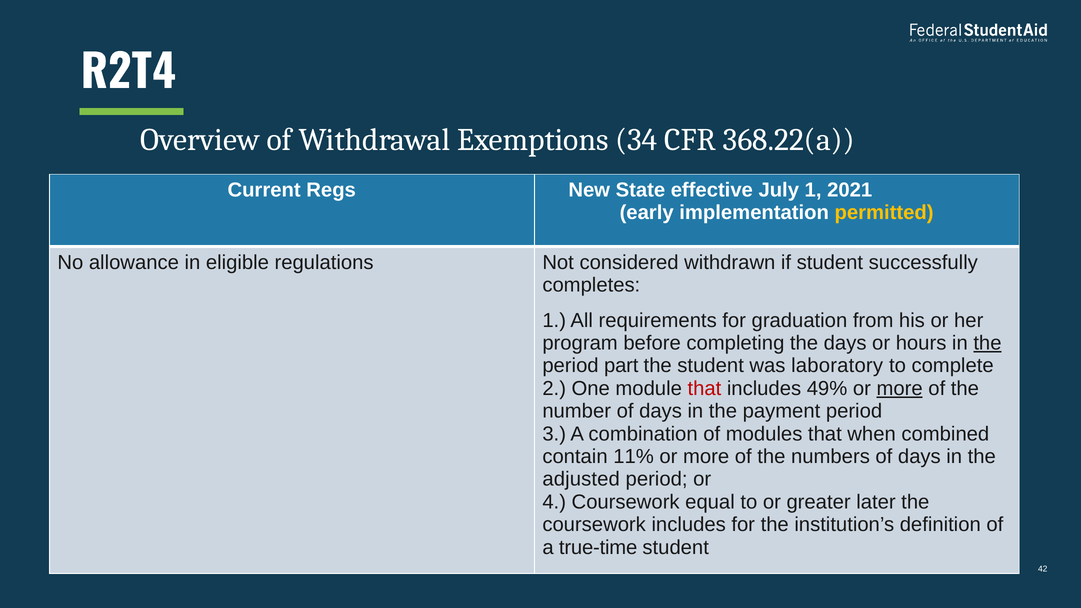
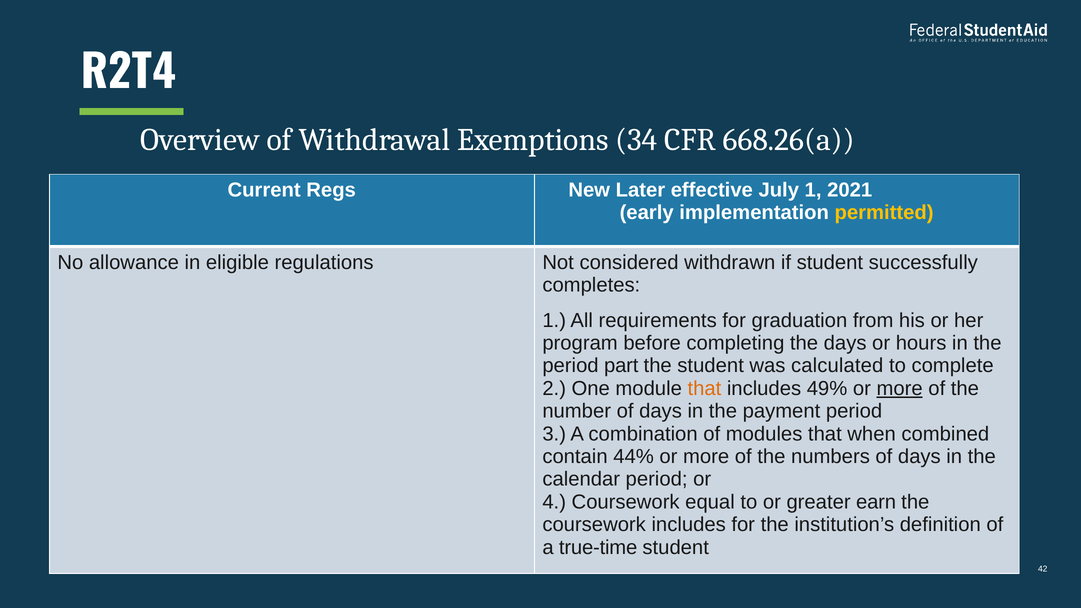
368.22(a: 368.22(a -> 668.26(a
State: State -> Later
the at (987, 343) underline: present -> none
laboratory: laboratory -> calculated
that at (704, 389) colour: red -> orange
11%: 11% -> 44%
adjusted: adjusted -> calendar
later: later -> earn
